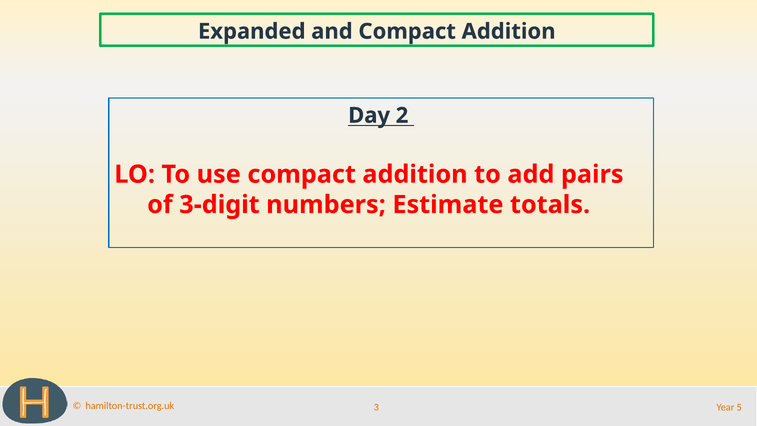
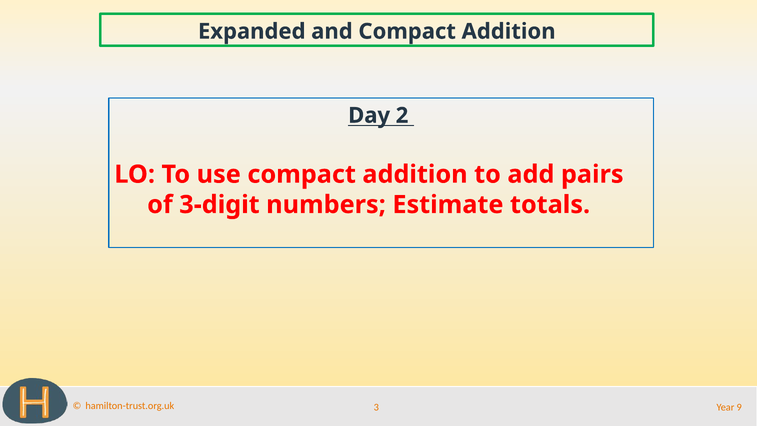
5: 5 -> 9
